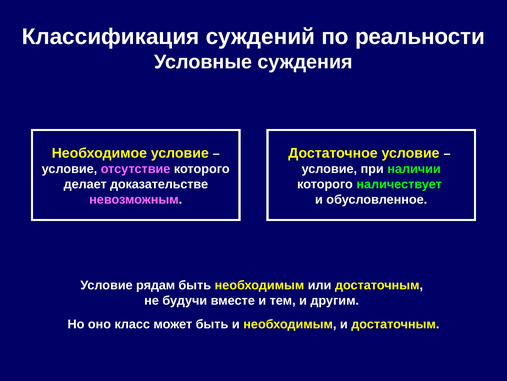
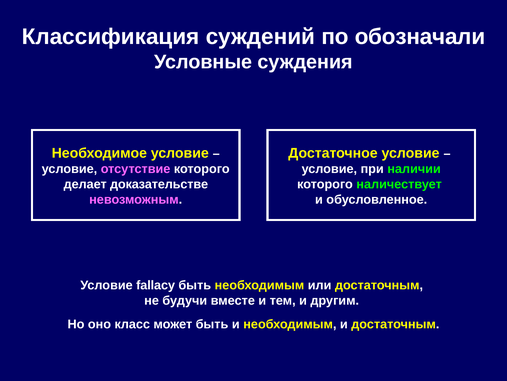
реальности: реальности -> обозначали
рядам: рядам -> fallacy
